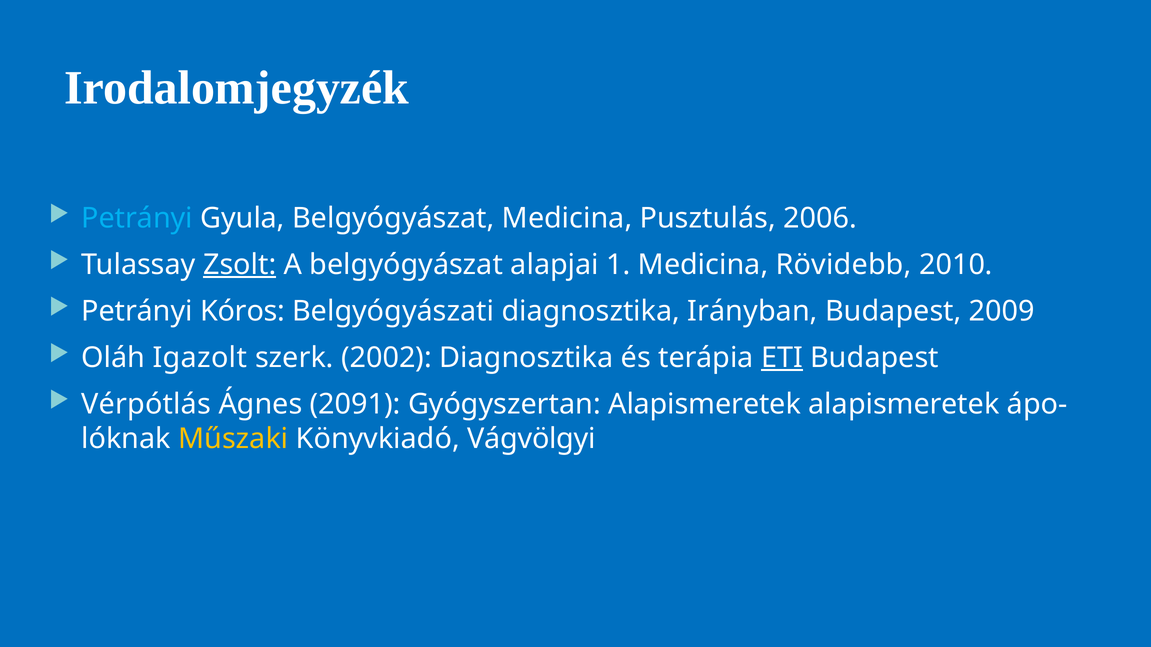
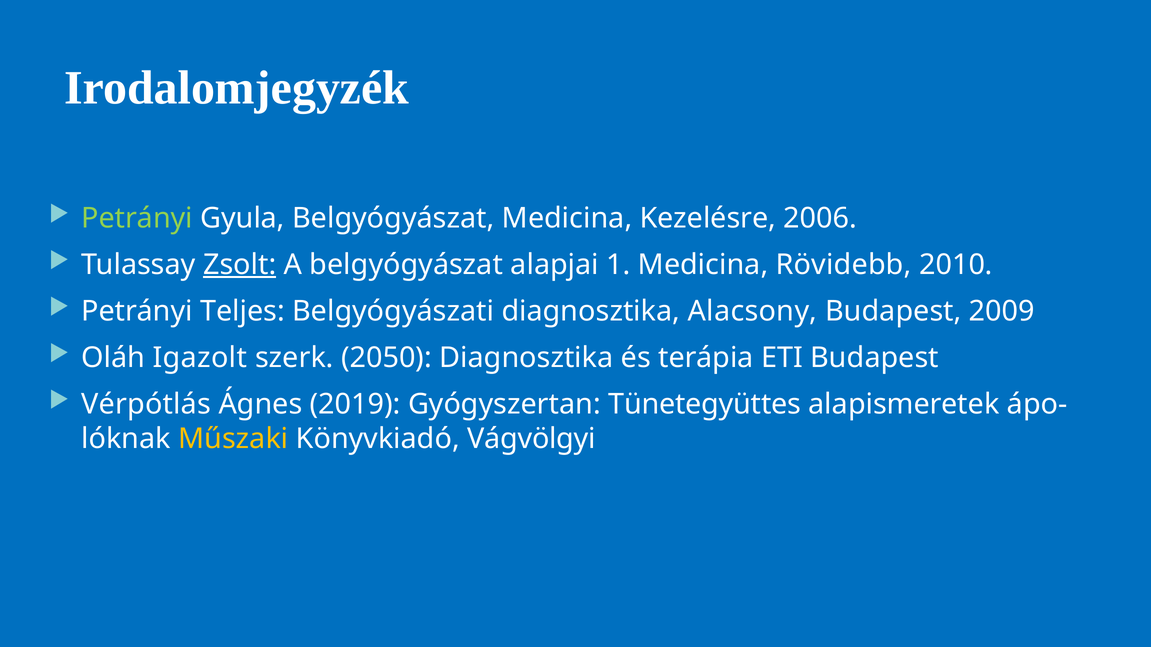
Petrányi at (137, 218) colour: light blue -> light green
Pusztulás: Pusztulás -> Kezelésre
Kóros: Kóros -> Teljes
Irányban: Irányban -> Alacsony
2002: 2002 -> 2050
ETI underline: present -> none
2091: 2091 -> 2019
Gyógyszertan Alapismeretek: Alapismeretek -> Tünetegyüttes
